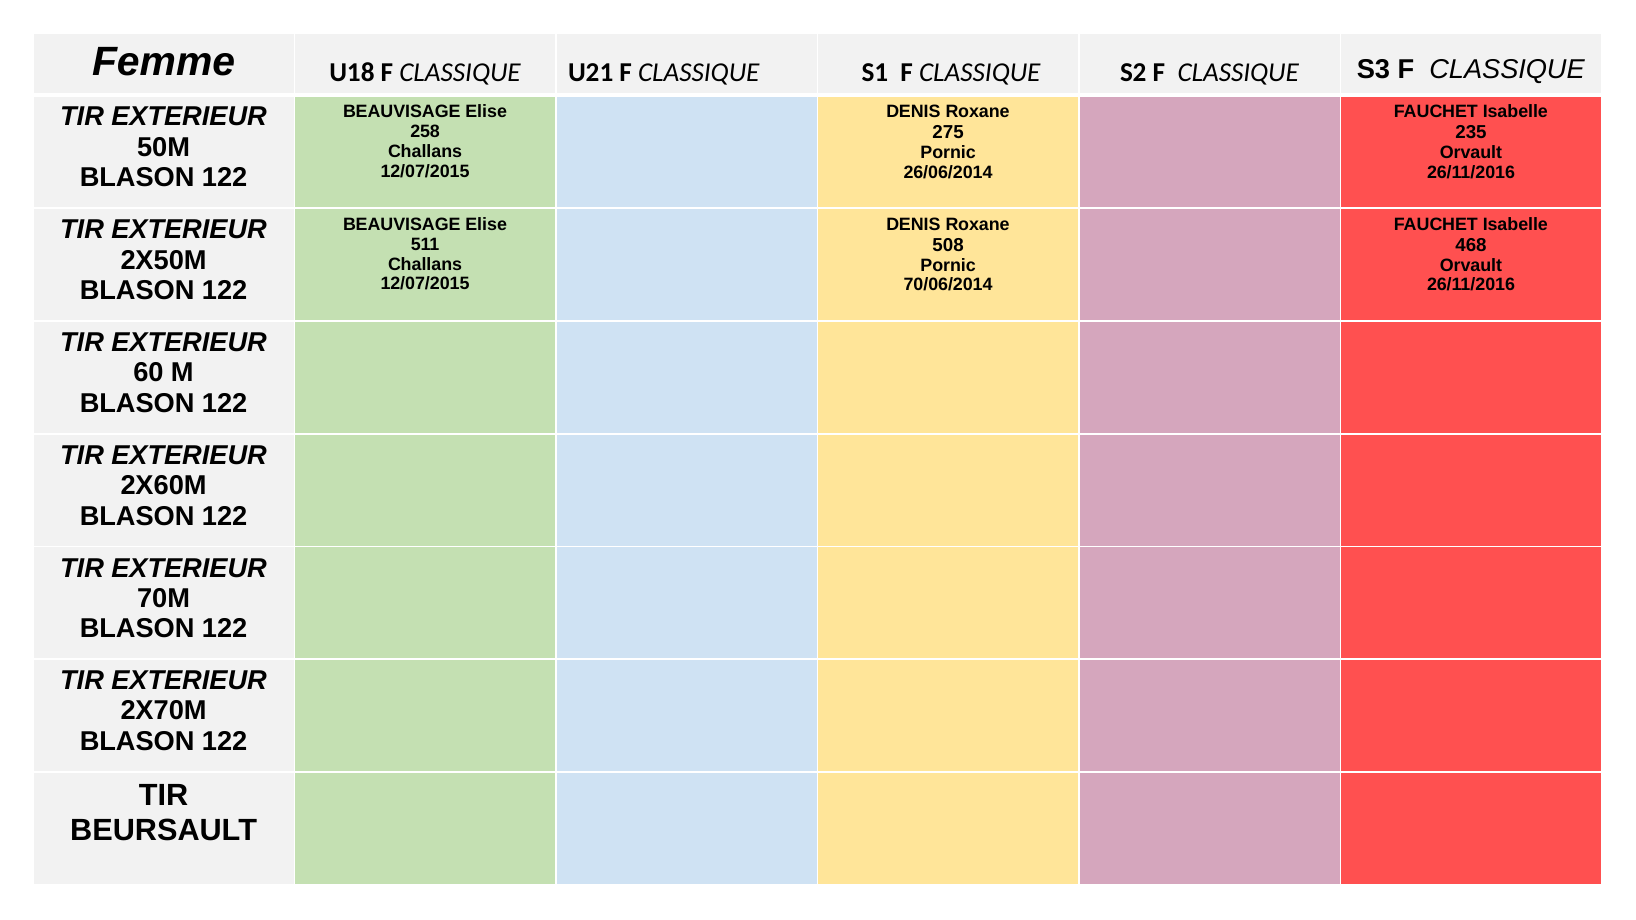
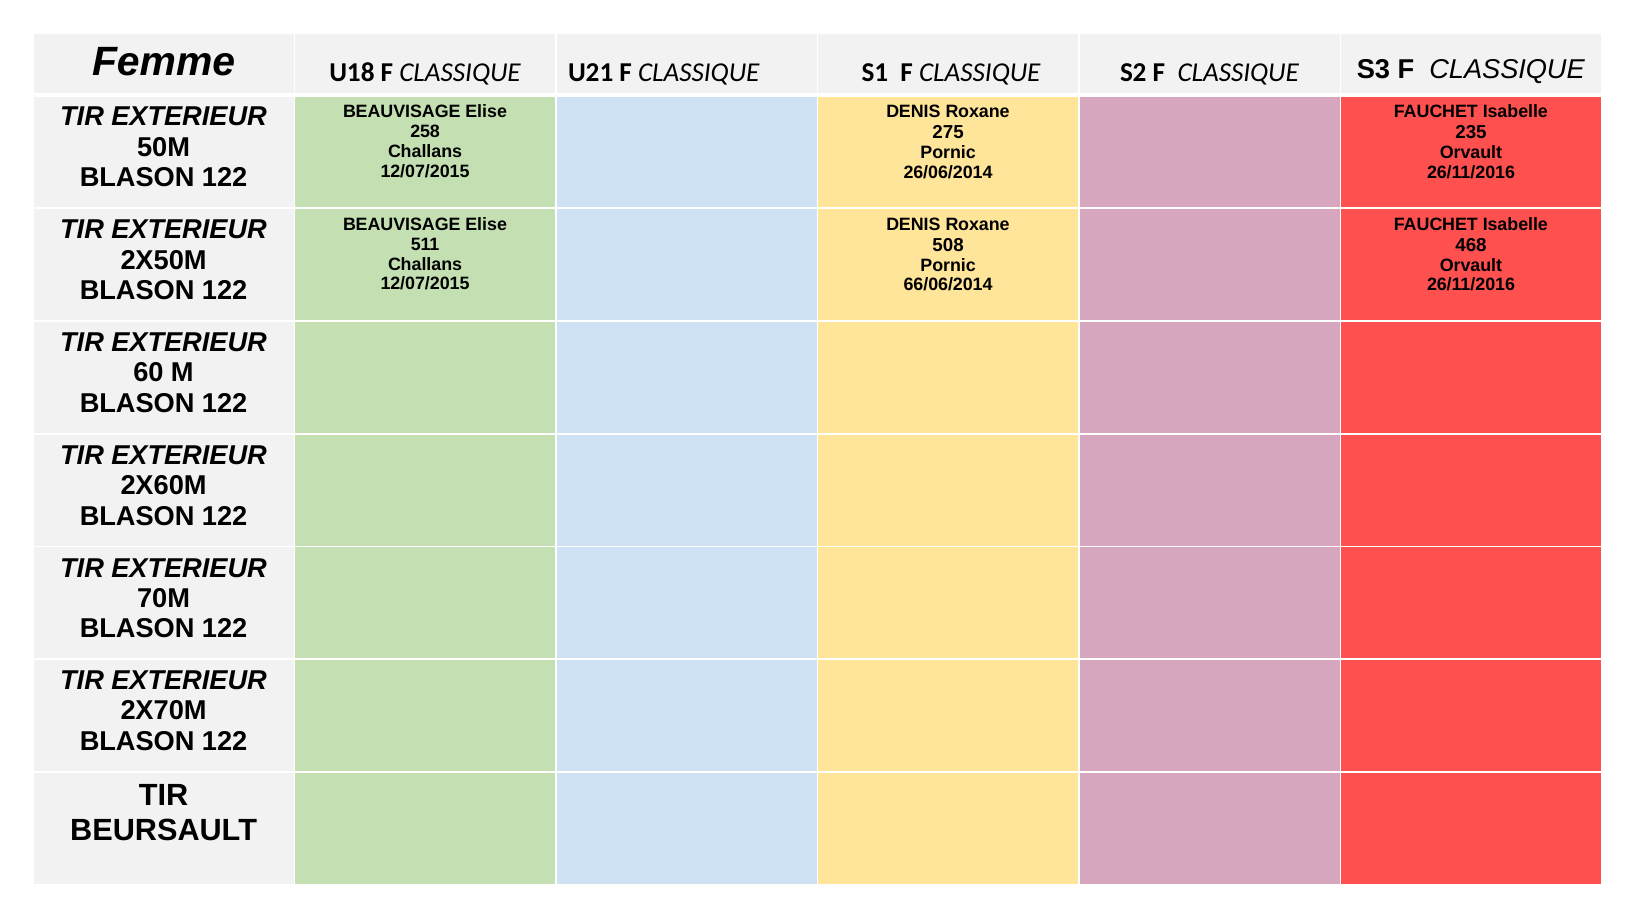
70/06/2014: 70/06/2014 -> 66/06/2014
